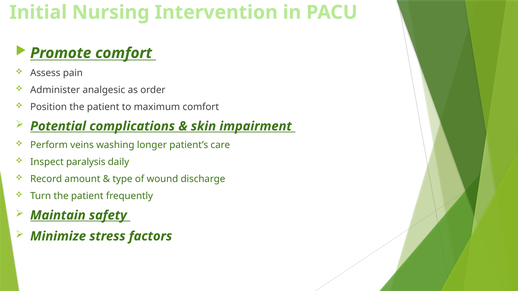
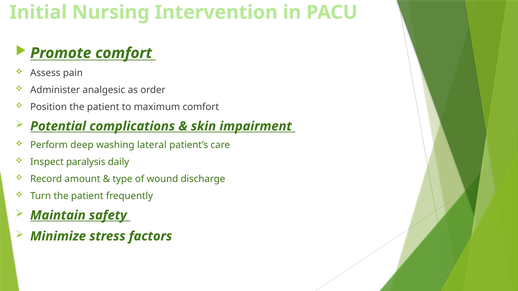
veins: veins -> deep
longer: longer -> lateral
